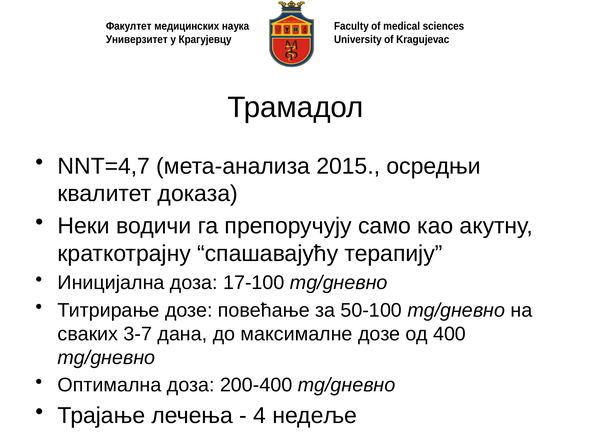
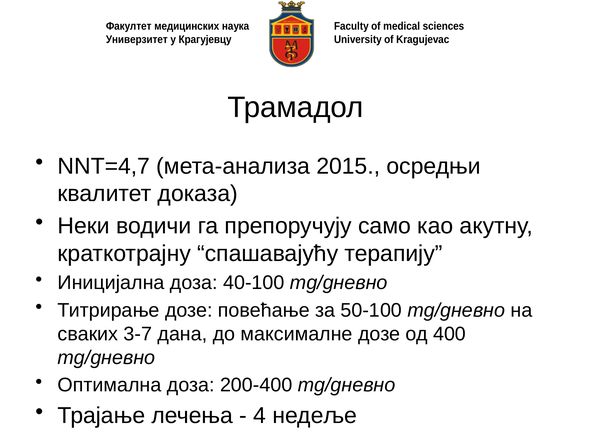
17-100: 17-100 -> 40-100
